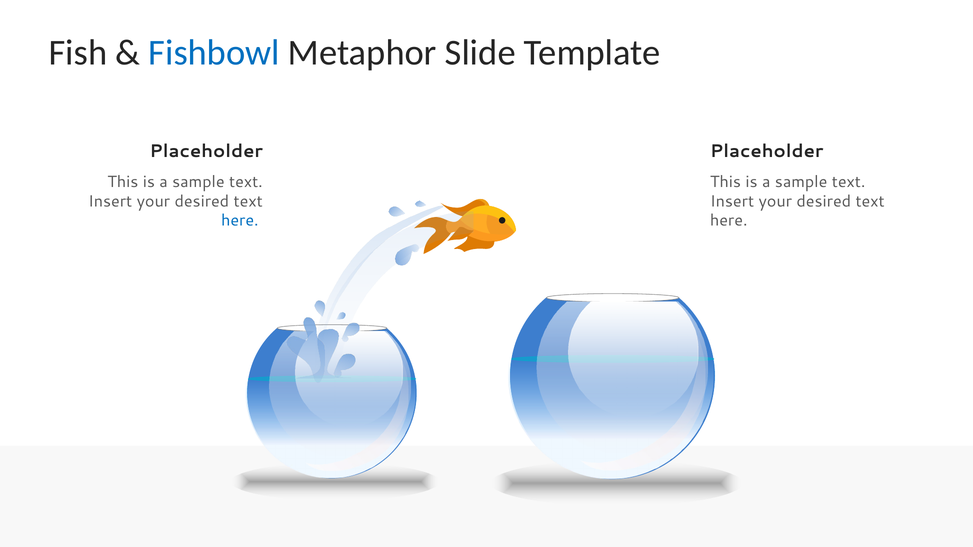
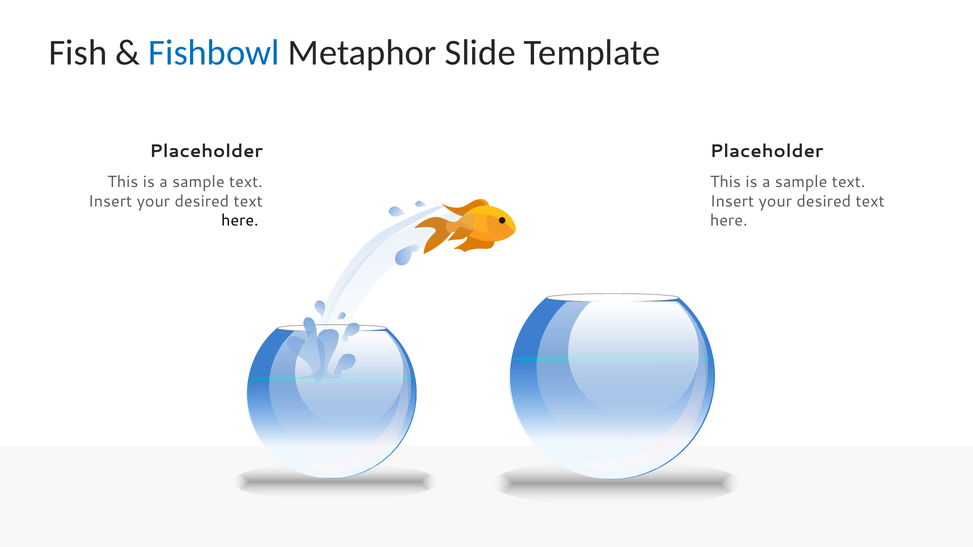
here at (240, 221) colour: blue -> black
